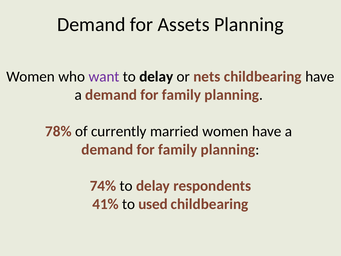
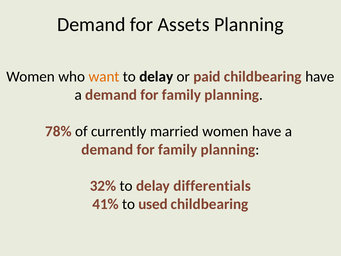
want colour: purple -> orange
nets: nets -> paid
74%: 74% -> 32%
respondents: respondents -> differentials
